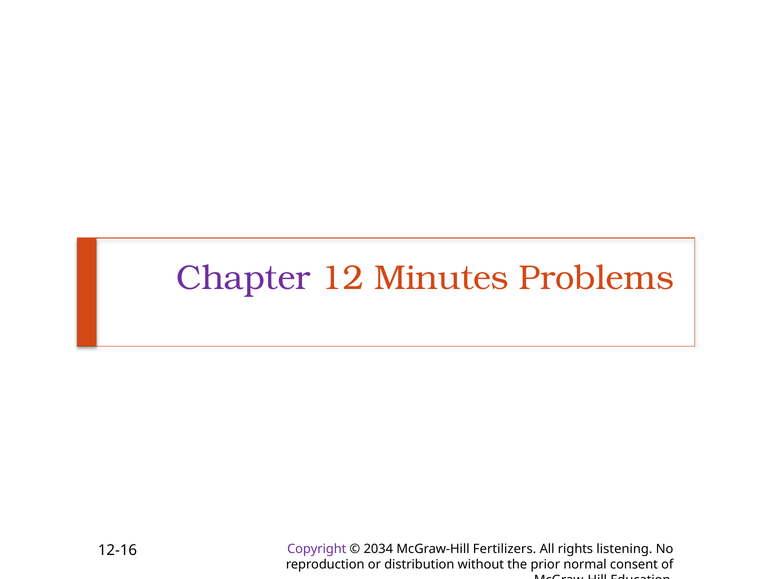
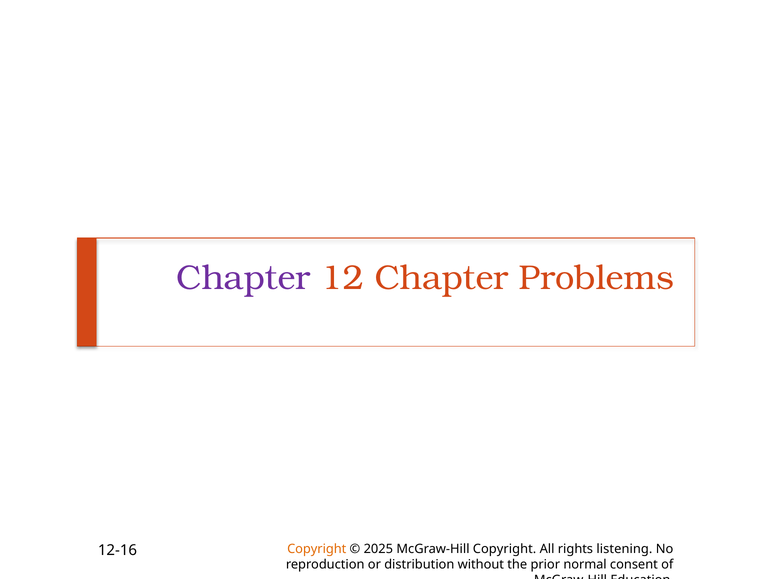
12 Minutes: Minutes -> Chapter
Copyright at (317, 549) colour: purple -> orange
2034: 2034 -> 2025
McGraw-Hill Fertilizers: Fertilizers -> Copyright
